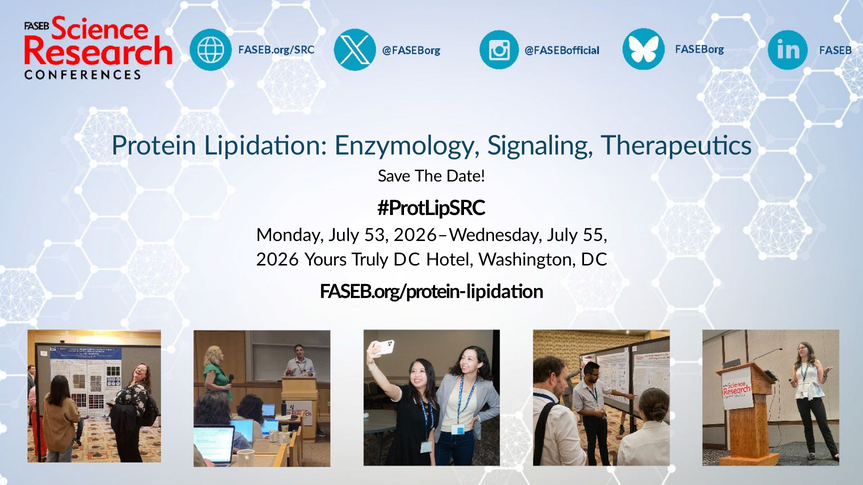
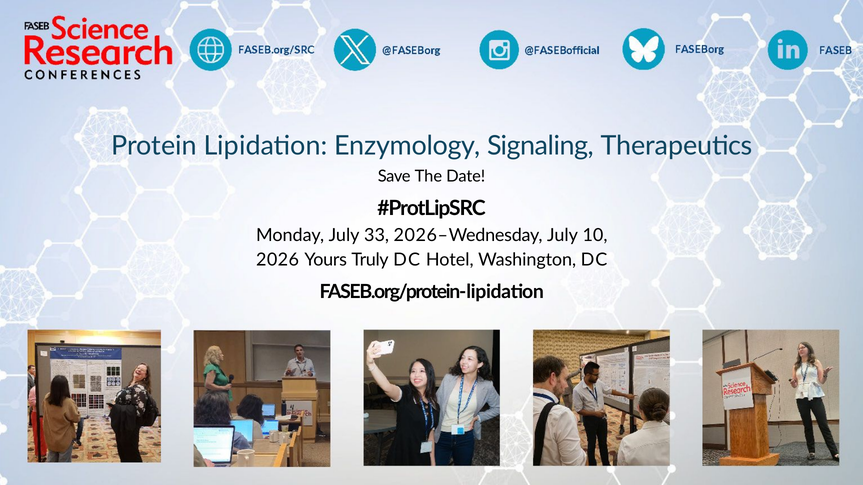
53: 53 -> 33
55: 55 -> 10
